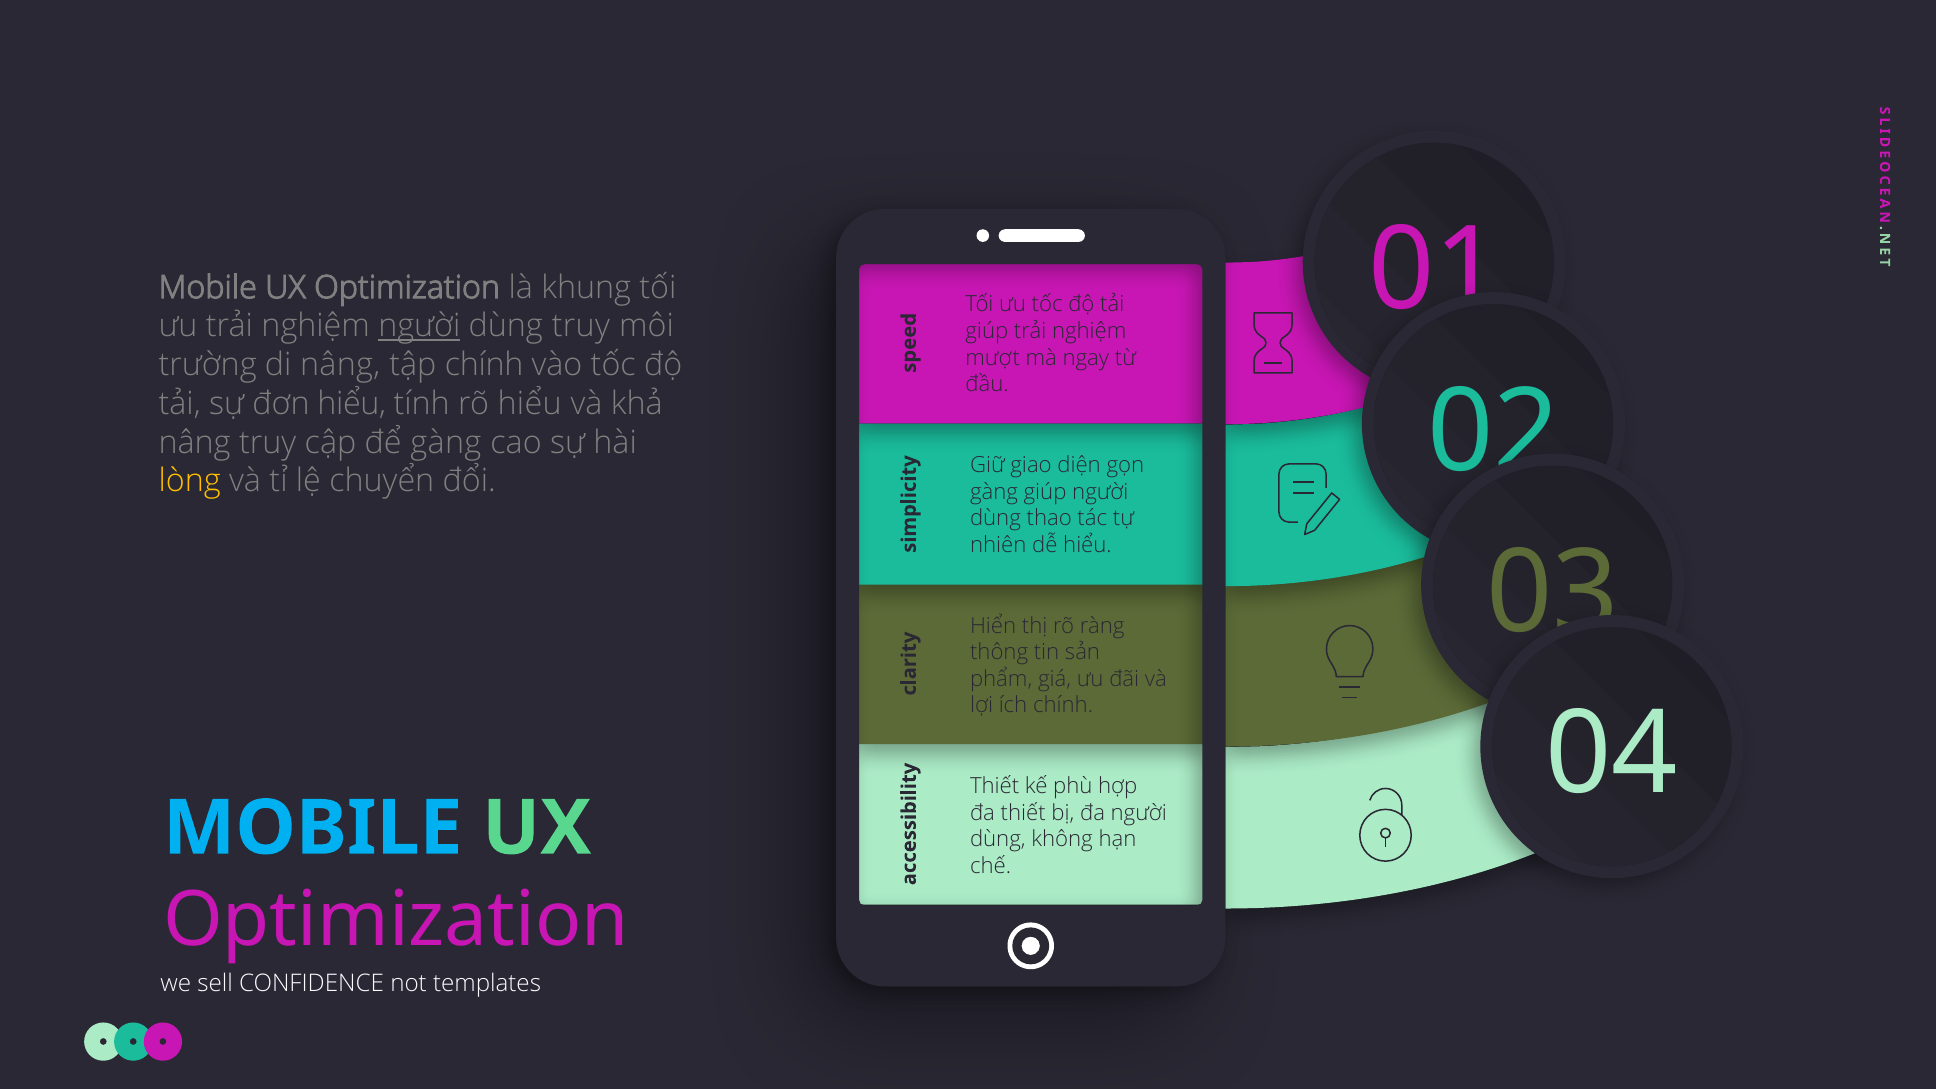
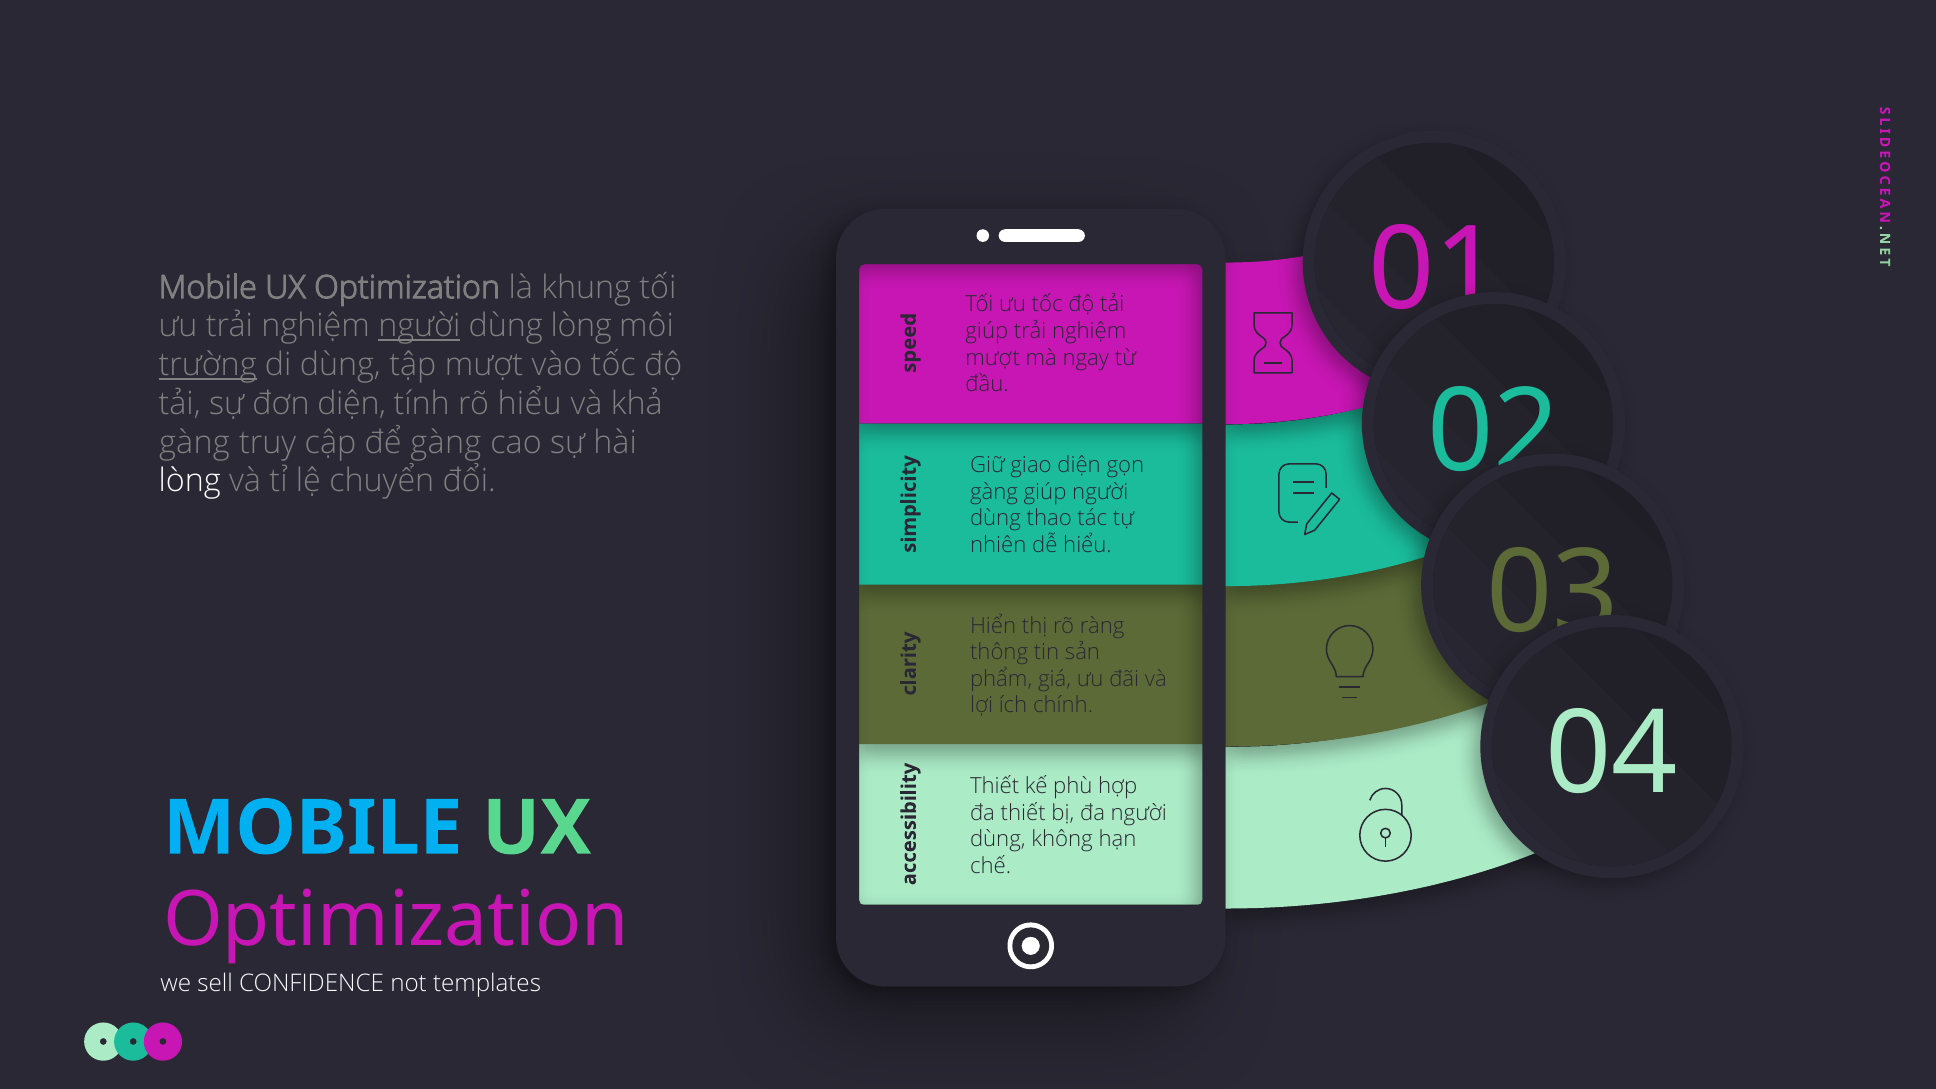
dùng truy: truy -> lòng
trường underline: none -> present
di nâng: nâng -> dùng
tập chính: chính -> mượt
đơn hiểu: hiểu -> diện
nâng at (195, 442): nâng -> gàng
lòng at (190, 481) colour: yellow -> white
